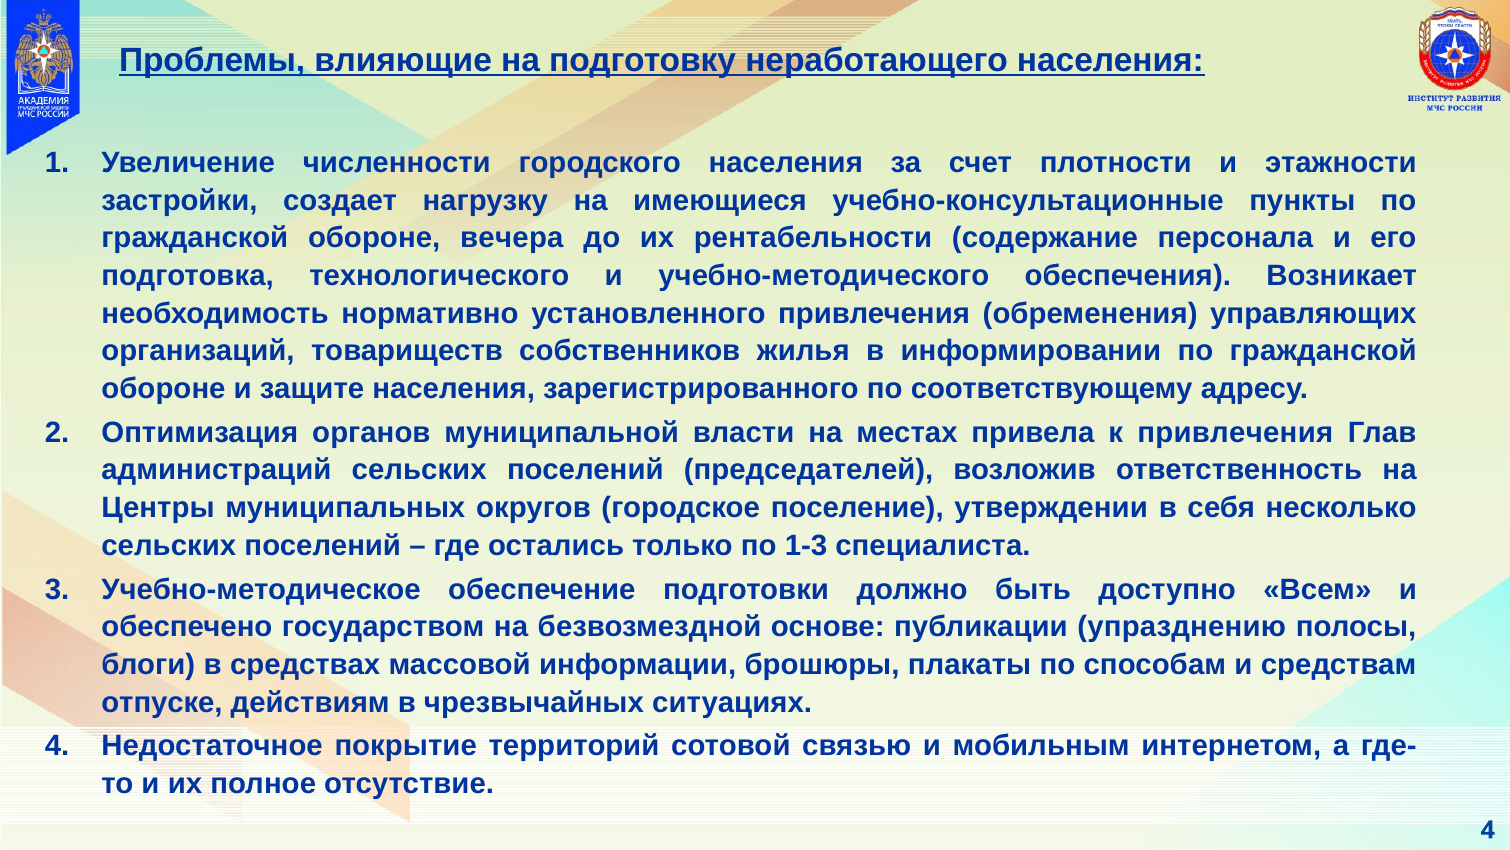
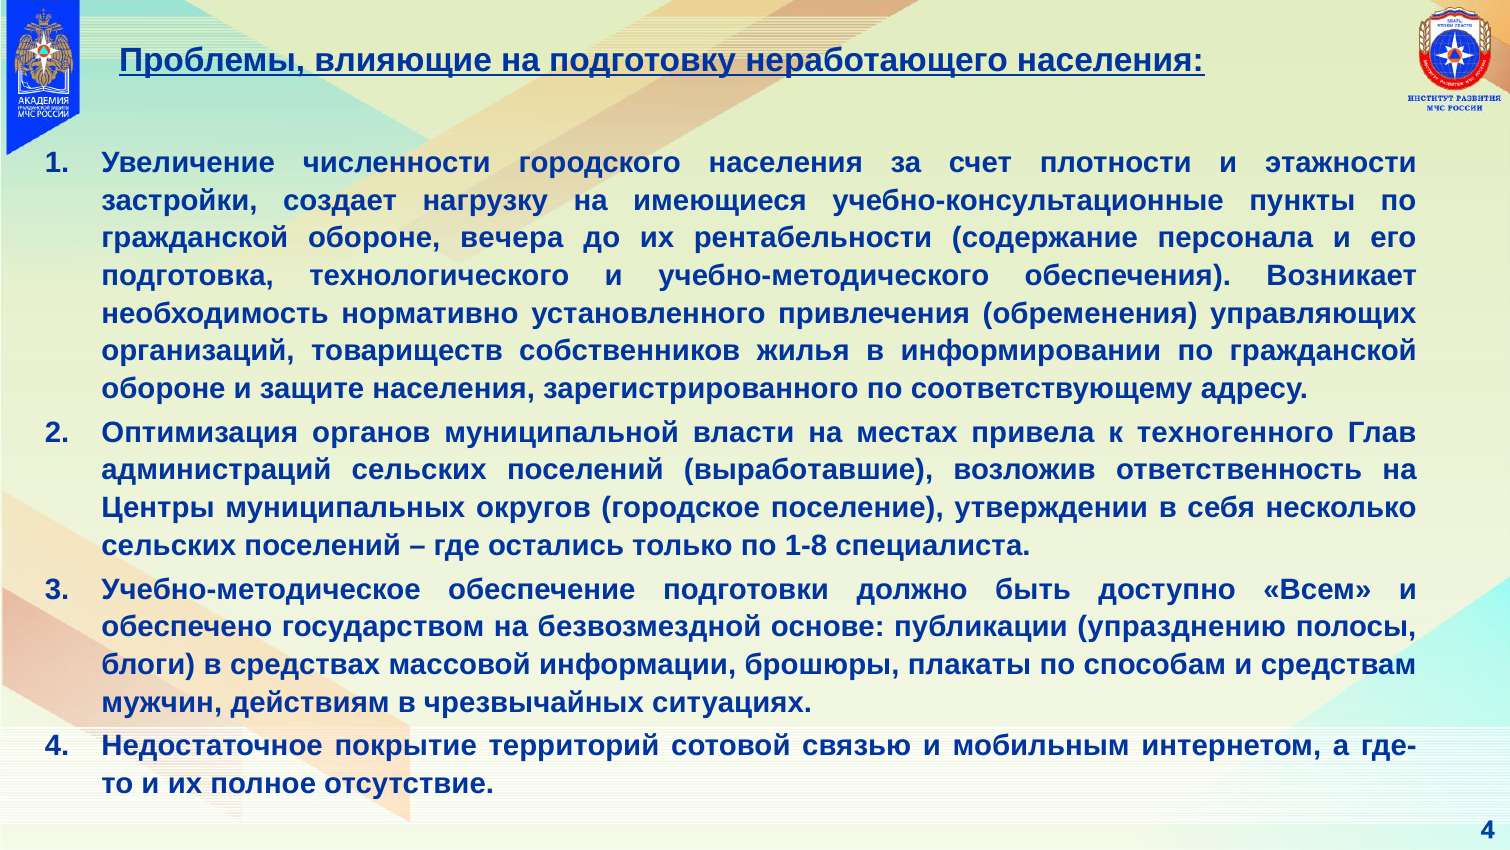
к привлечения: привлечения -> техногенного
председателей: председателей -> выработавшие
1-3: 1-3 -> 1-8
отпуске: отпуске -> мужчин
